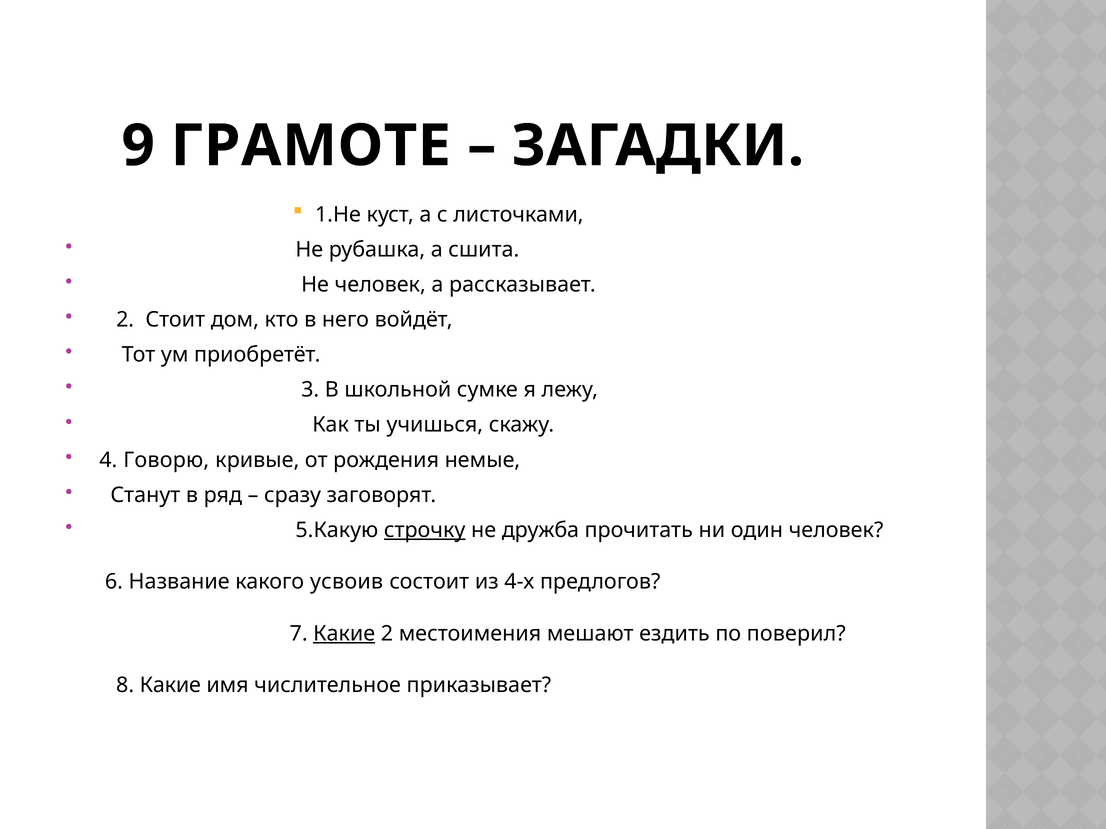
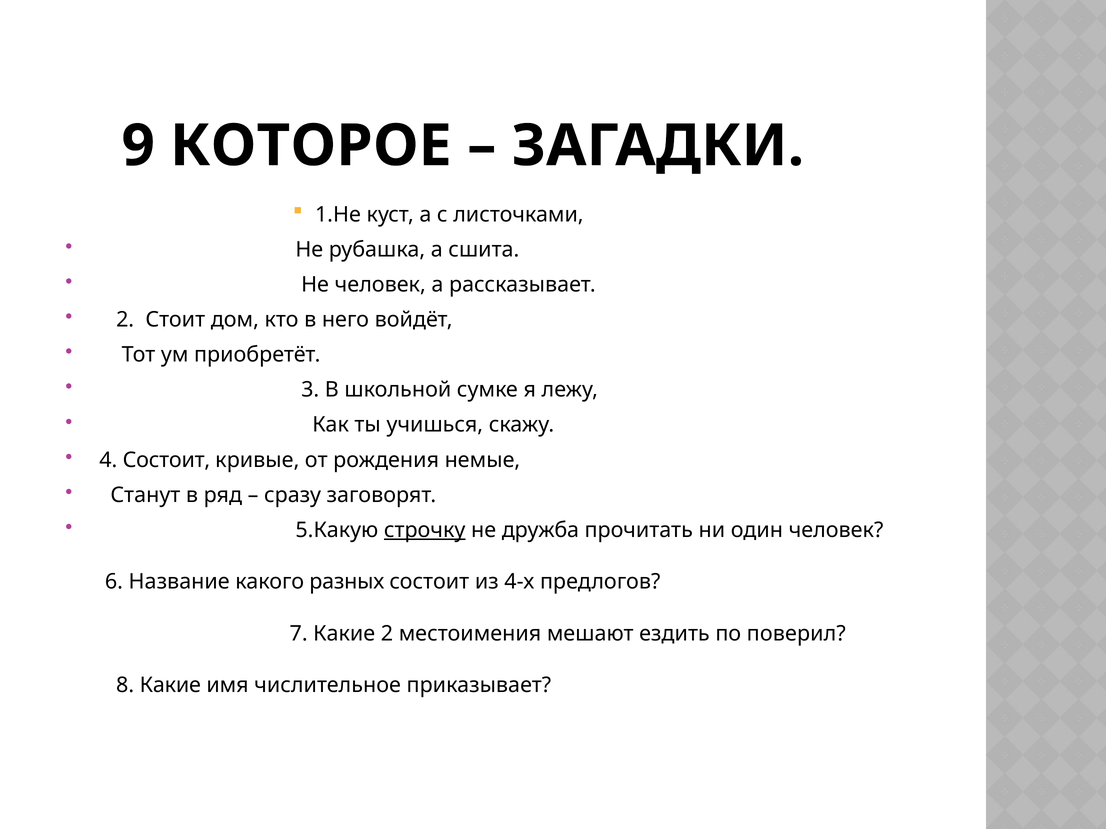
ГРАМОТЕ: ГРАМОТЕ -> КОТОРОЕ
4 Говорю: Говорю -> Состоит
усвоив: усвоив -> разных
Какие at (344, 634) underline: present -> none
